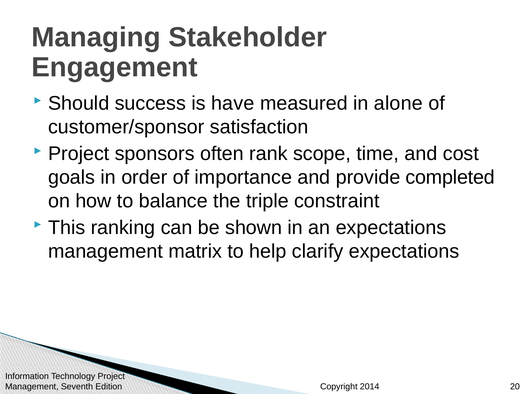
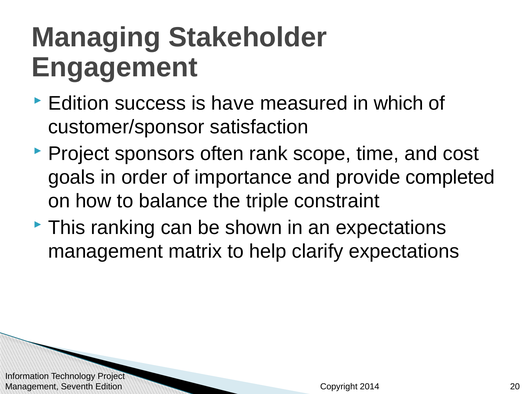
Should at (79, 103): Should -> Edition
alone: alone -> which
